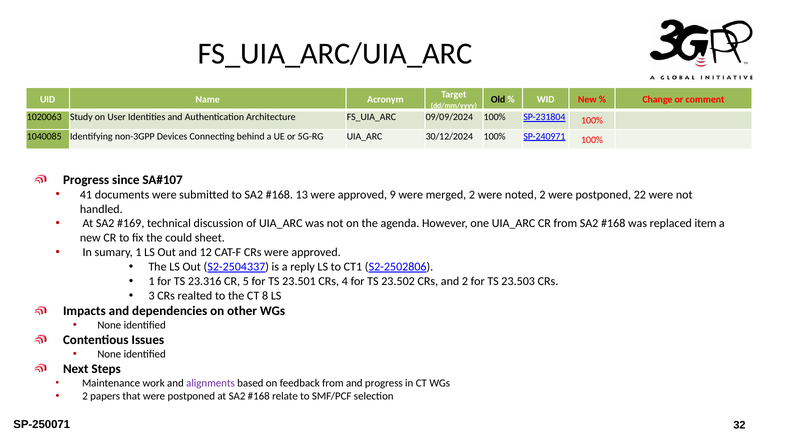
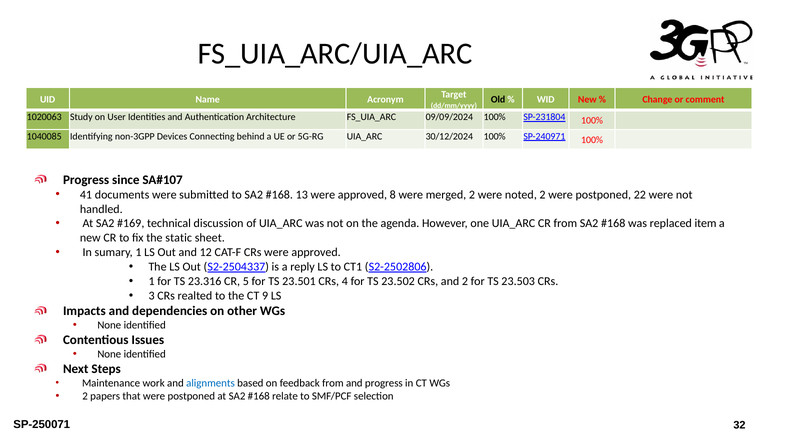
9: 9 -> 8
could: could -> static
8: 8 -> 9
alignments colour: purple -> blue
